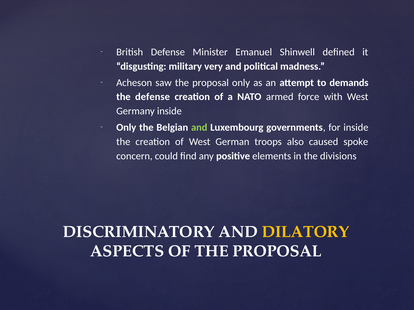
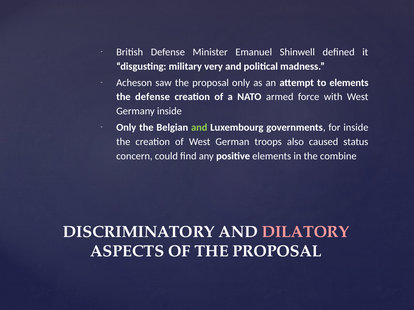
to demands: demands -> elements
spoke: spoke -> status
divisions: divisions -> combine
DILATORY colour: yellow -> pink
